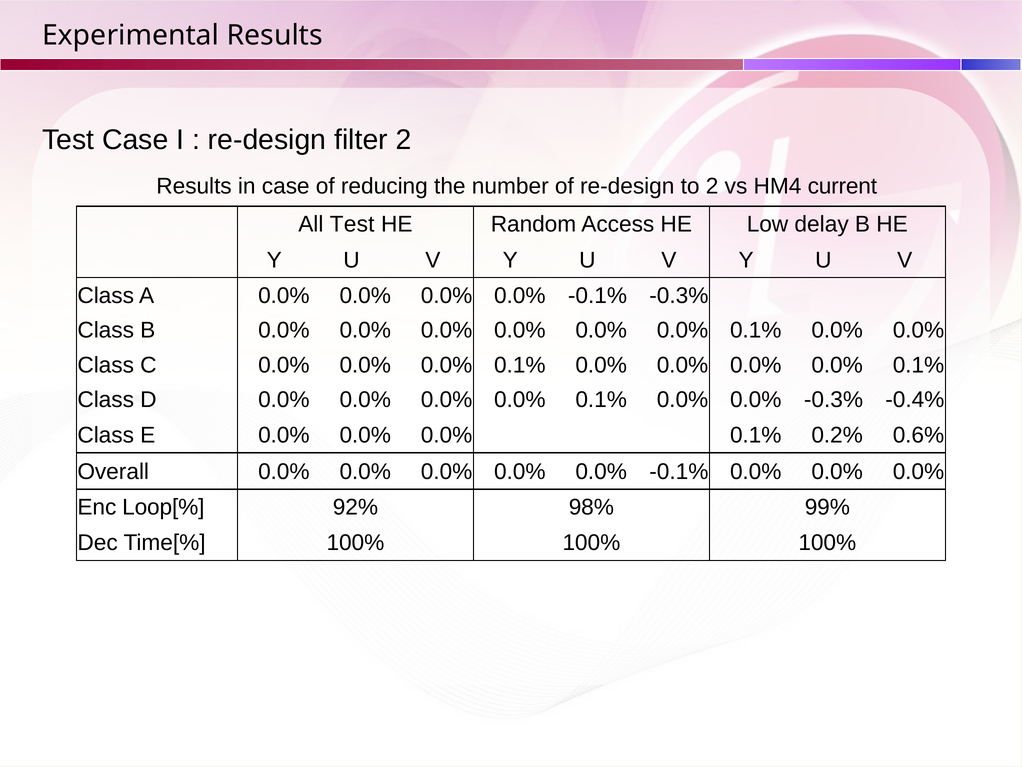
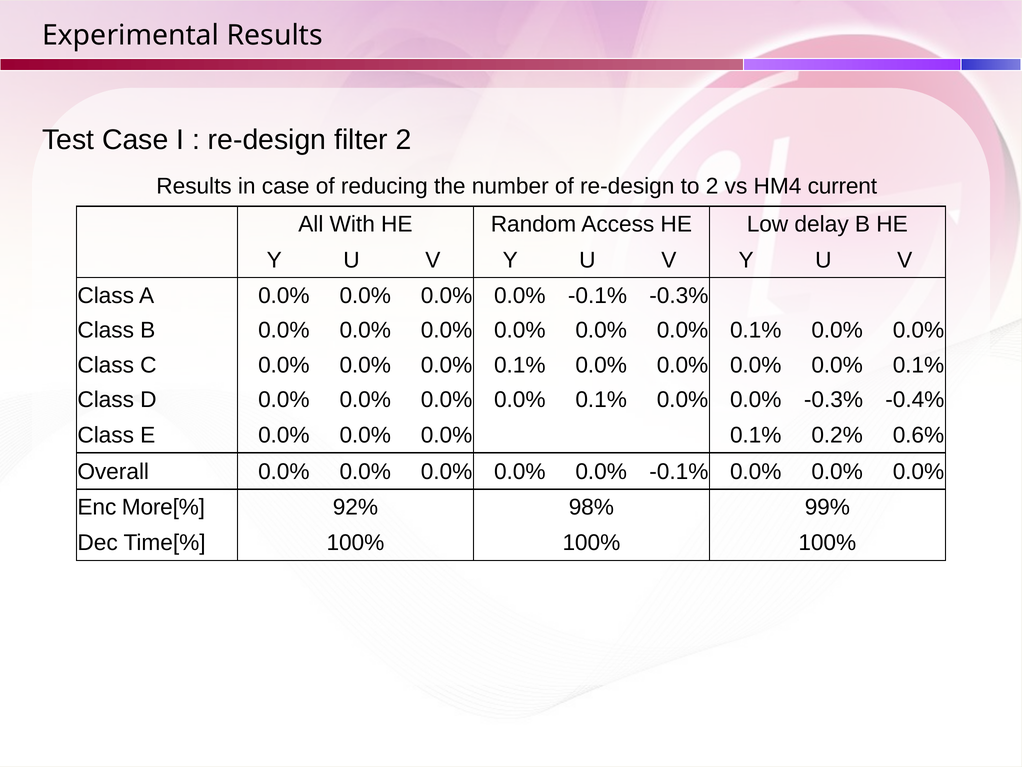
All Test: Test -> With
Loop[%: Loop[% -> More[%
